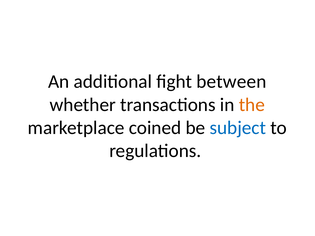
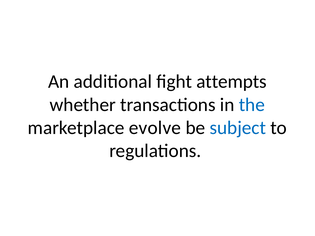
between: between -> attempts
the colour: orange -> blue
coined: coined -> evolve
